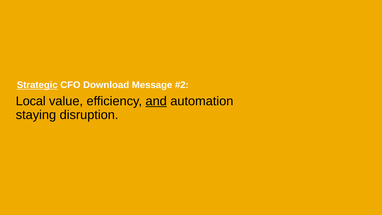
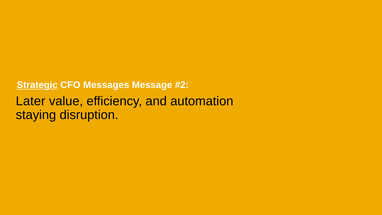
Download: Download -> Messages
Local: Local -> Later
and underline: present -> none
